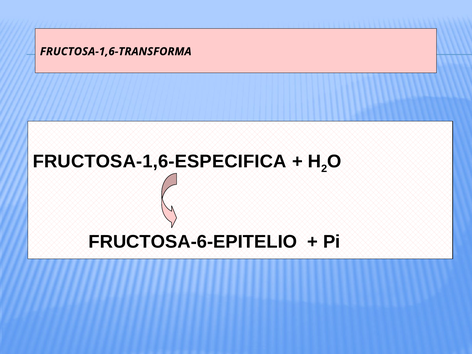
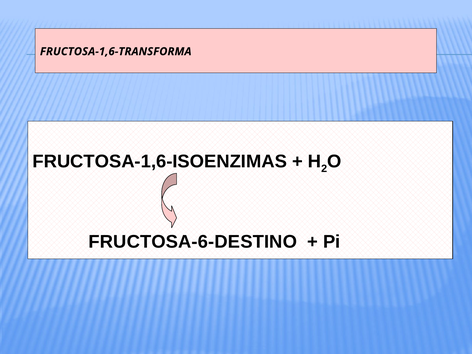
FRUCTOSA-1,6-ESPECIFICA: FRUCTOSA-1,6-ESPECIFICA -> FRUCTOSA-1,6-ISOENZIMAS
FRUCTOSA-6-EPITELIO: FRUCTOSA-6-EPITELIO -> FRUCTOSA-6-DESTINO
